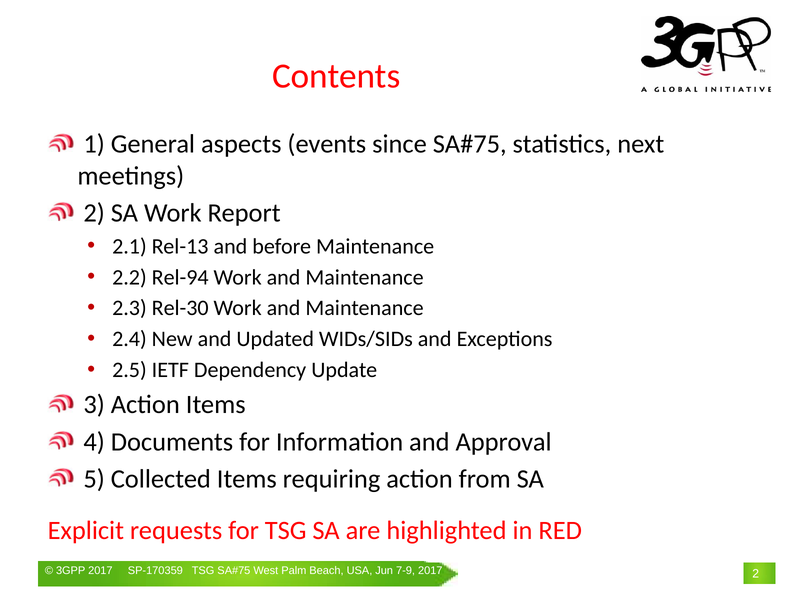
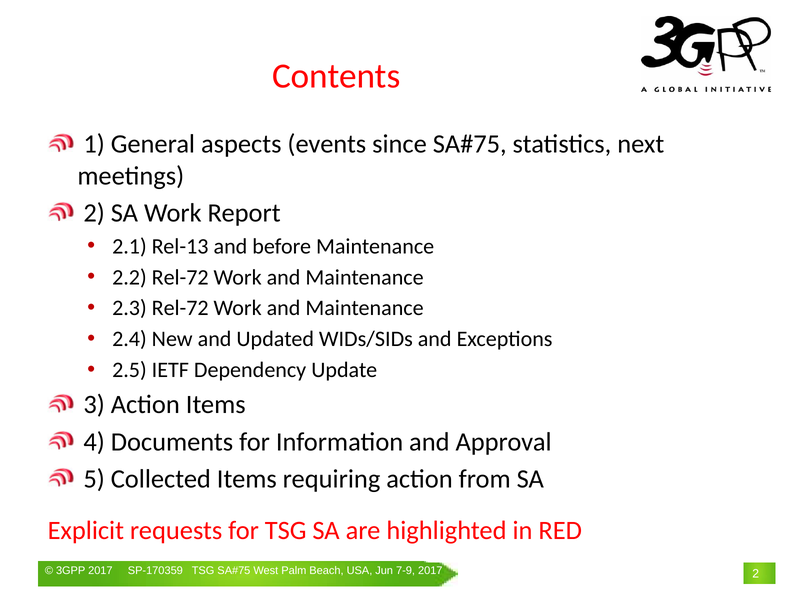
2.2 Rel-94: Rel-94 -> Rel-72
2.3 Rel-30: Rel-30 -> Rel-72
